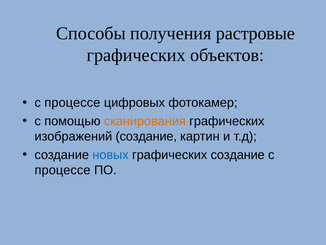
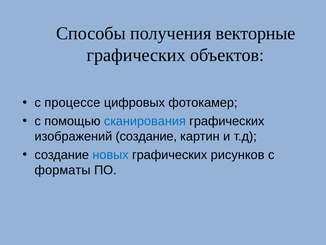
растровые: растровые -> векторные
сканирования colour: orange -> blue
графических создание: создание -> рисунков
процессе at (63, 170): процессе -> форматы
